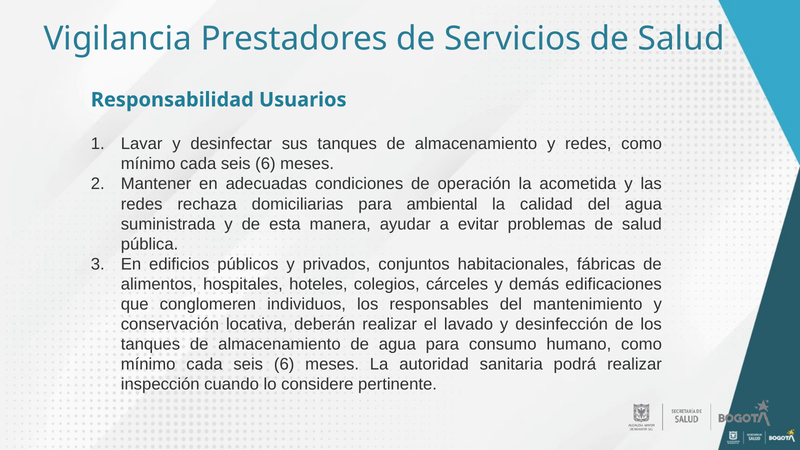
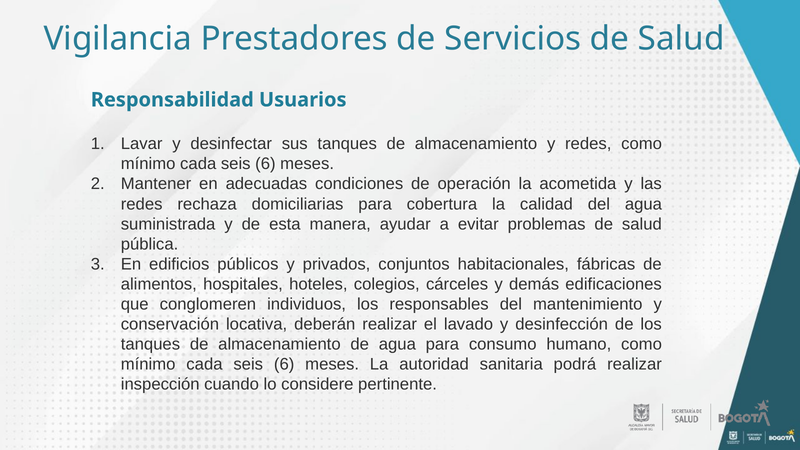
ambiental: ambiental -> cobertura
